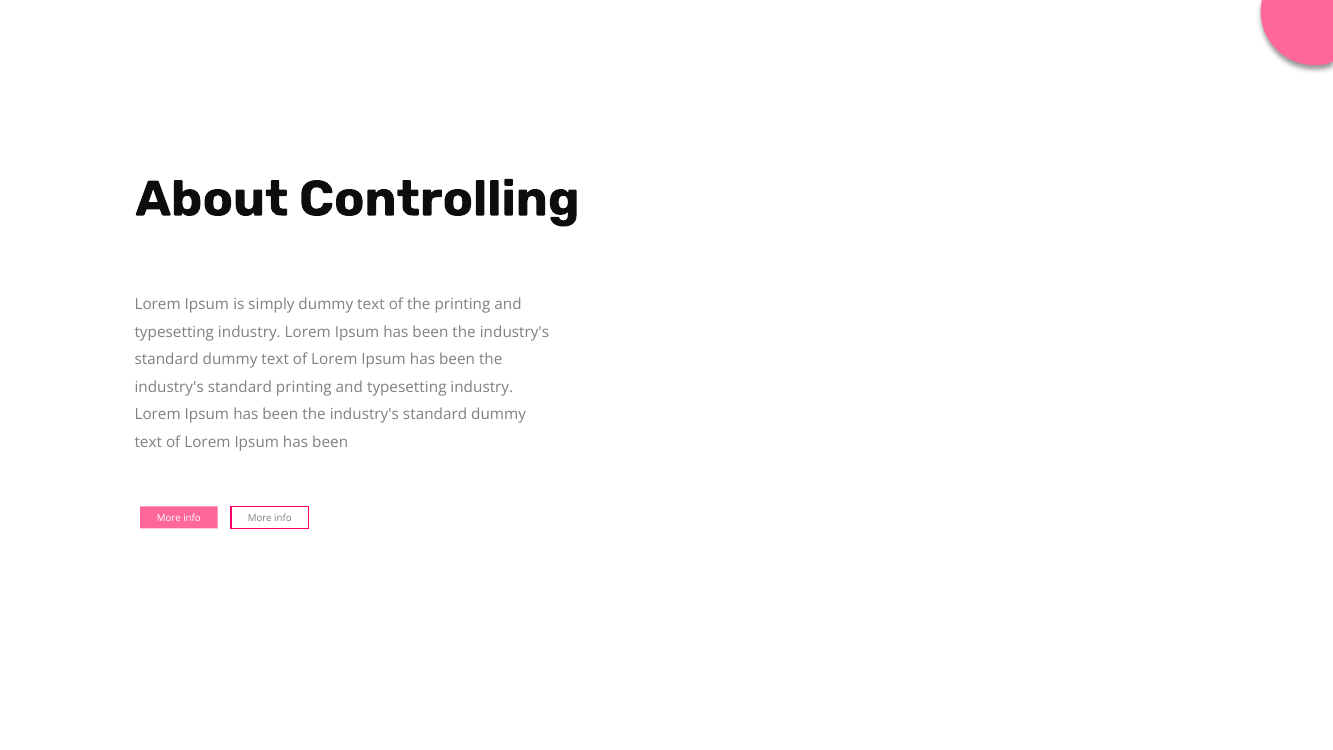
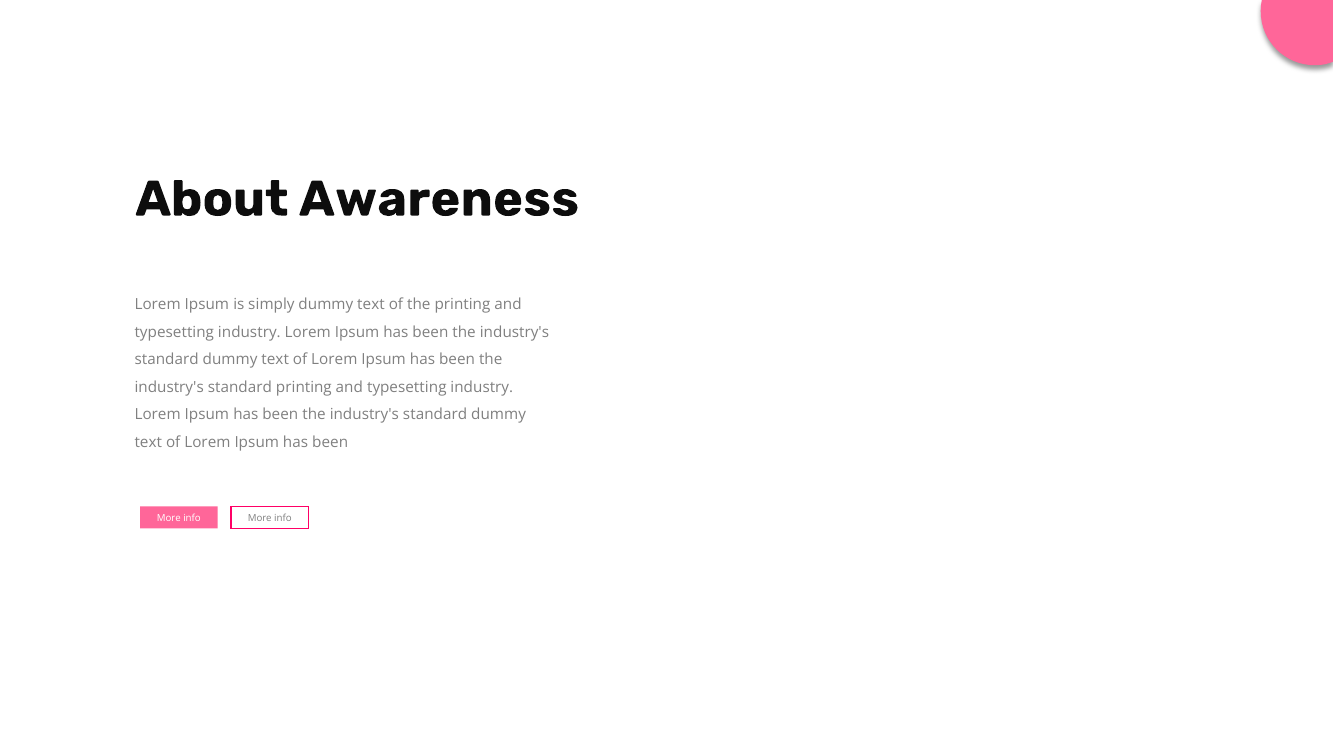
Controlling: Controlling -> Awareness
